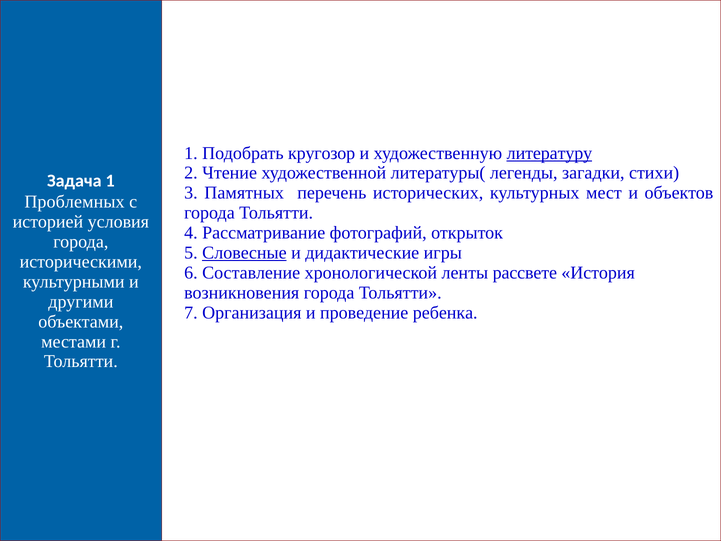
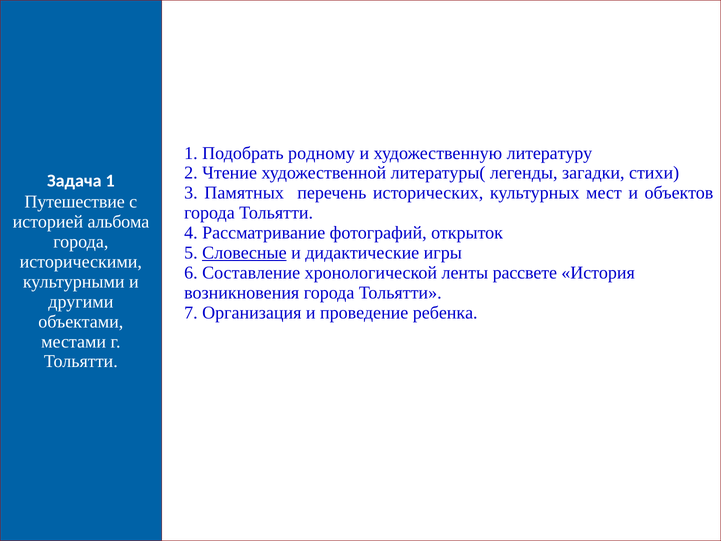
кругозор: кругозор -> родному
литературу underline: present -> none
Проблемных: Проблемных -> Путешествие
условия: условия -> альбома
